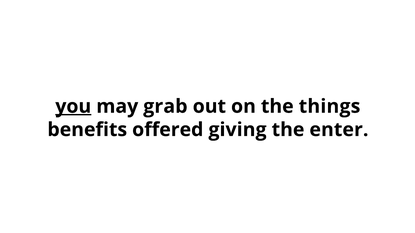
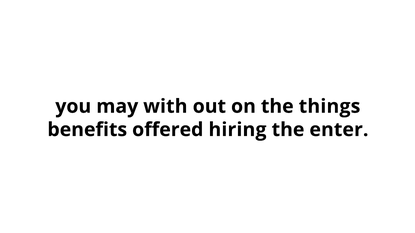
you underline: present -> none
grab: grab -> with
giving: giving -> hiring
